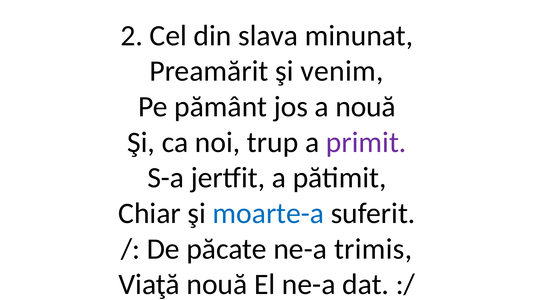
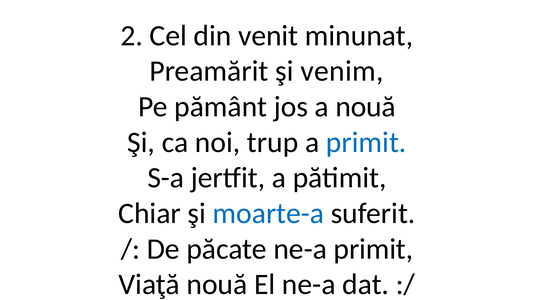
slava: slava -> venit
primit at (366, 142) colour: purple -> blue
ne-a trimis: trimis -> primit
